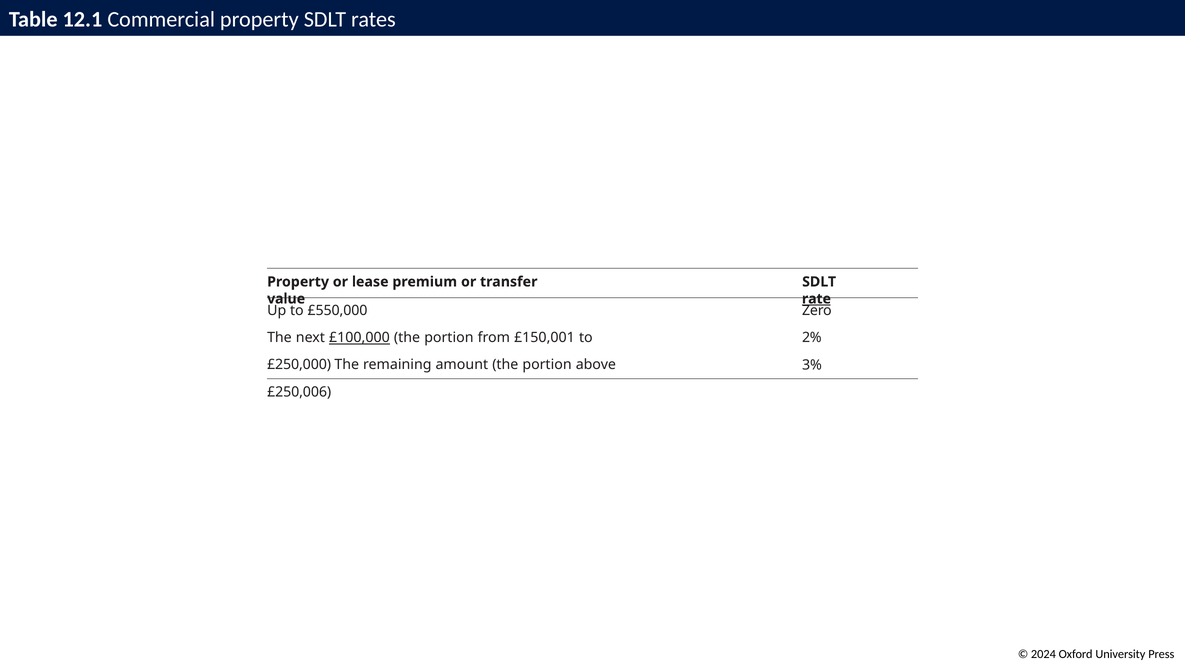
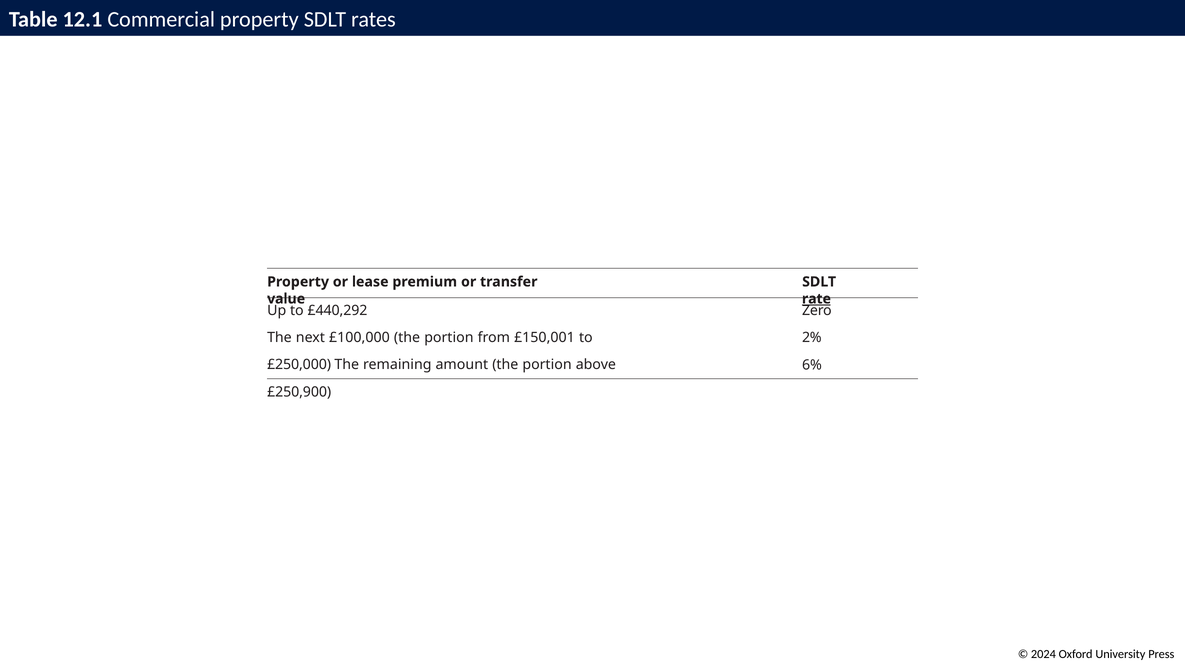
£550,000: £550,000 -> £440,292
£100,000 underline: present -> none
3%: 3% -> 6%
£250,006: £250,006 -> £250,900
